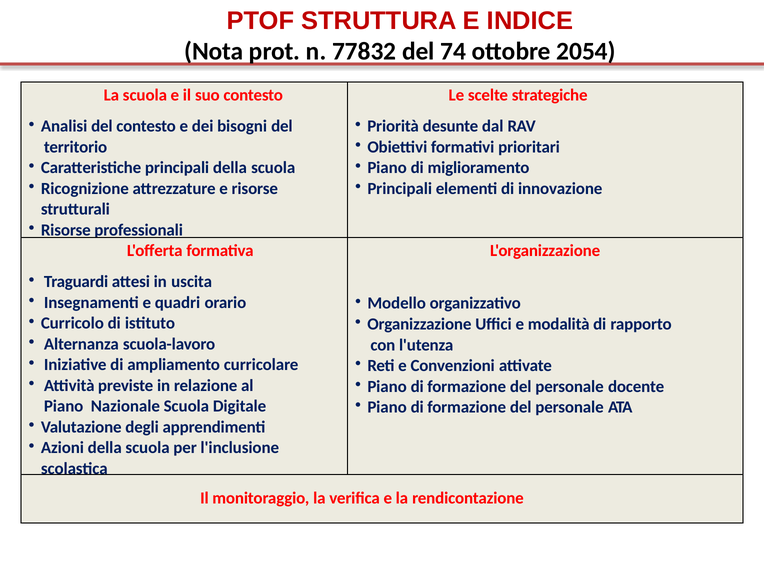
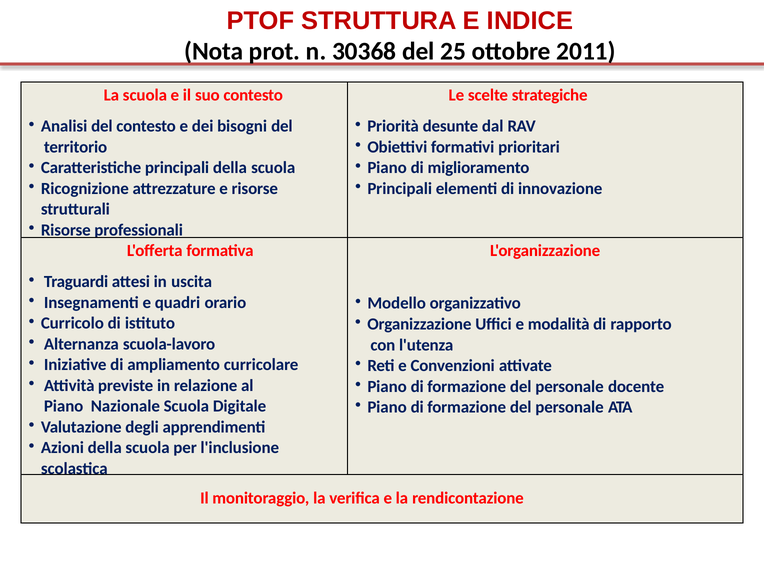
77832: 77832 -> 30368
74: 74 -> 25
2054: 2054 -> 2011
